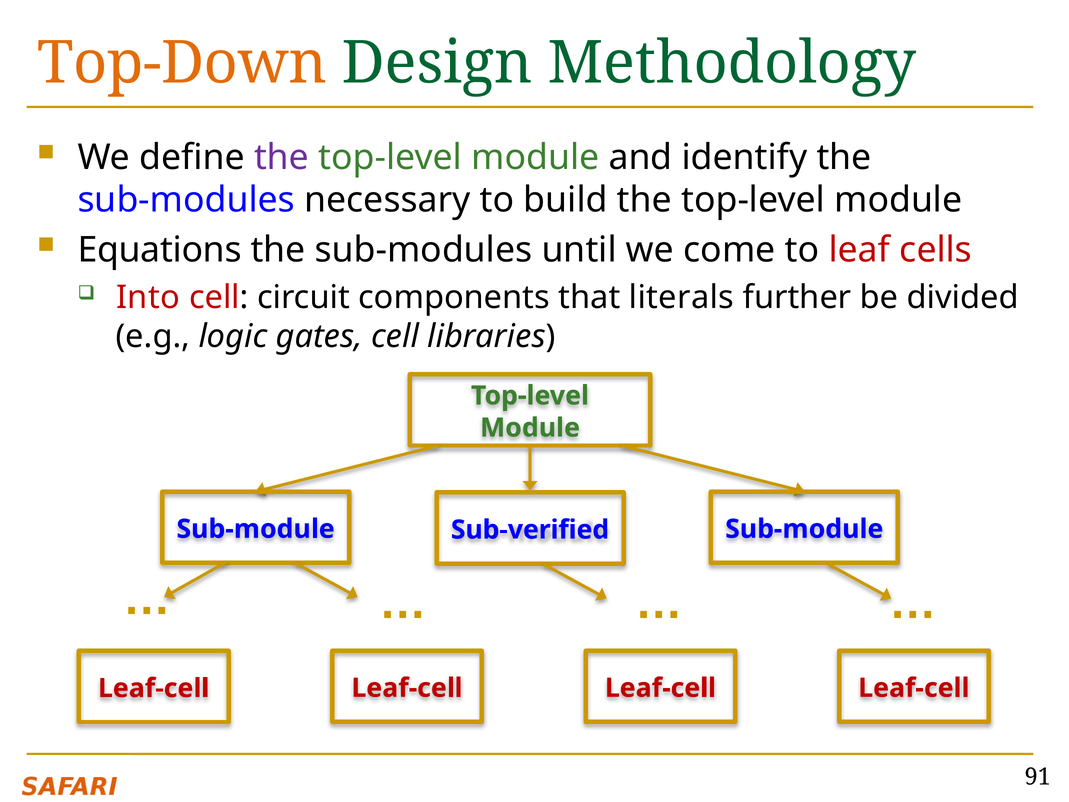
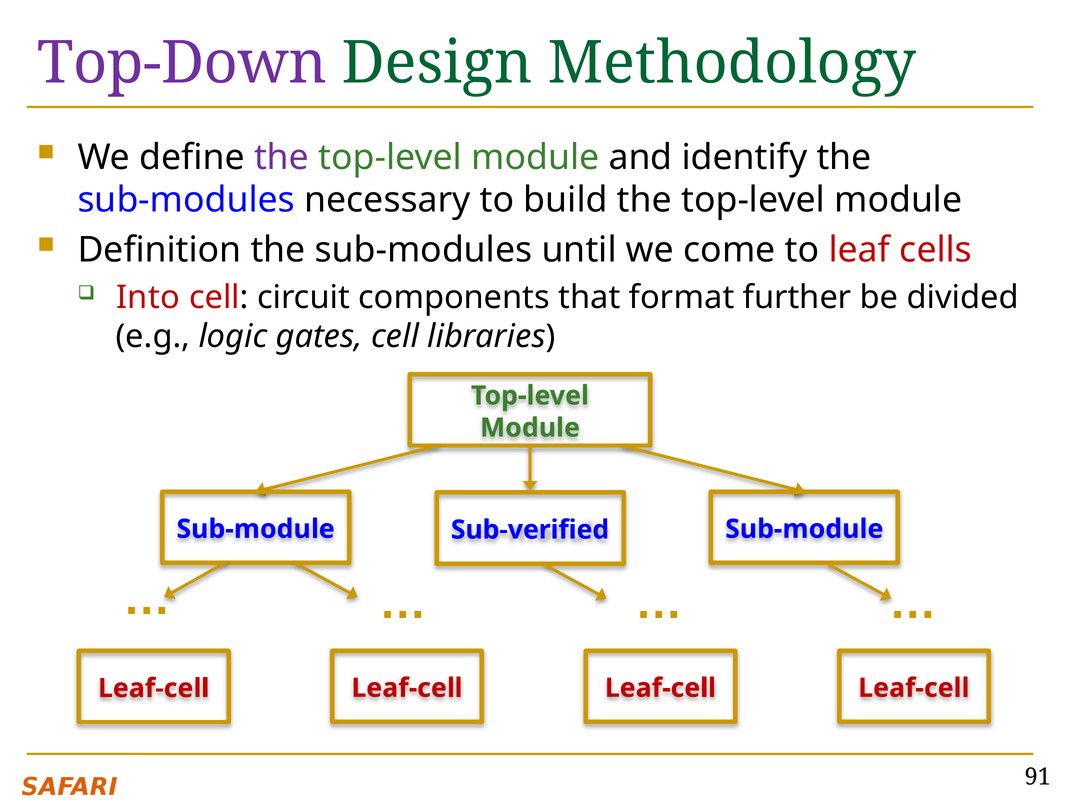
Top-Down colour: orange -> purple
Equations: Equations -> Definition
literals: literals -> format
